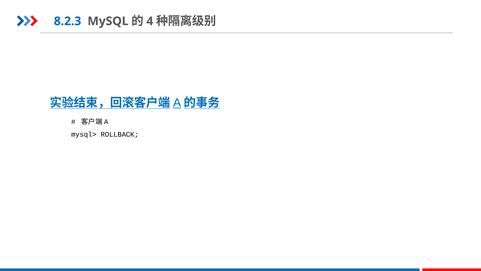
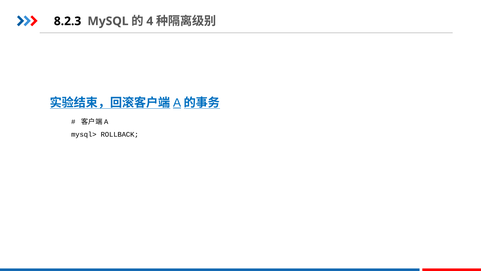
8.2.3 colour: blue -> black
